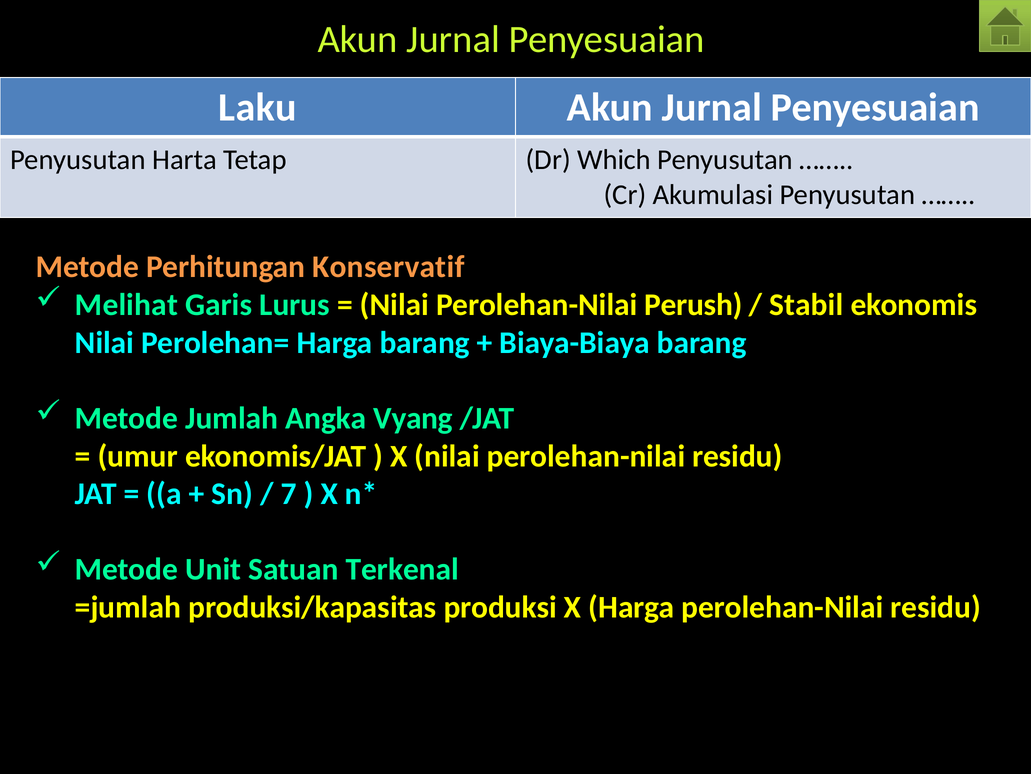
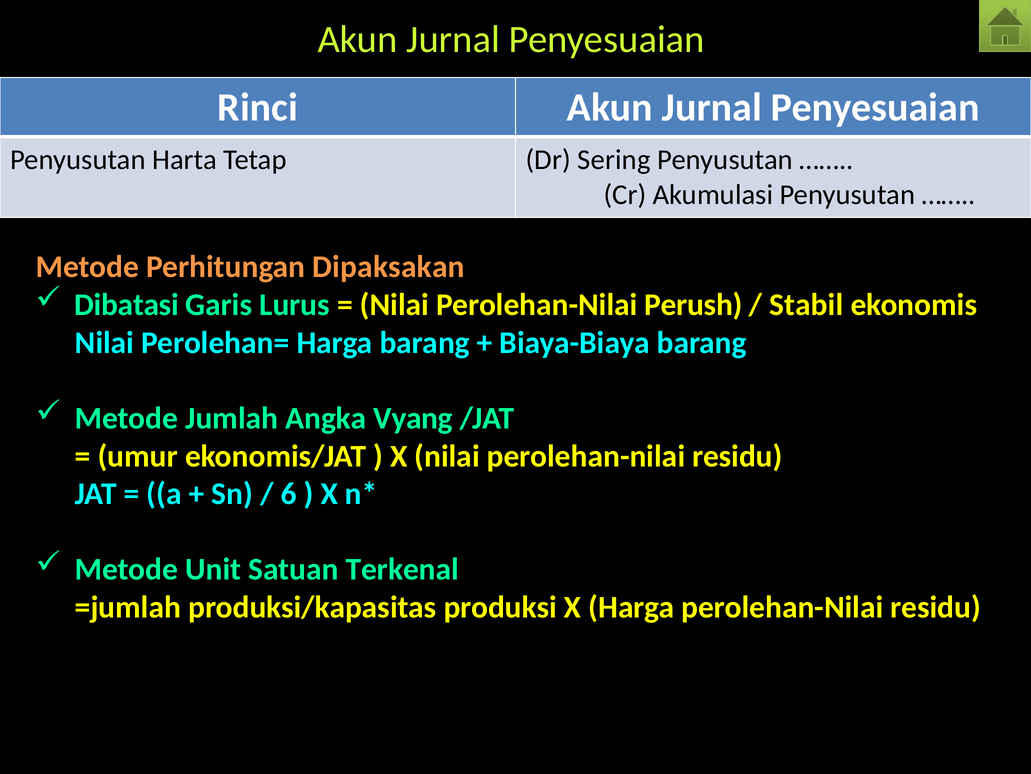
Laku: Laku -> Rinci
Which: Which -> Sering
Konservatif: Konservatif -> Dipaksakan
Melihat: Melihat -> Dibatasi
7: 7 -> 6
